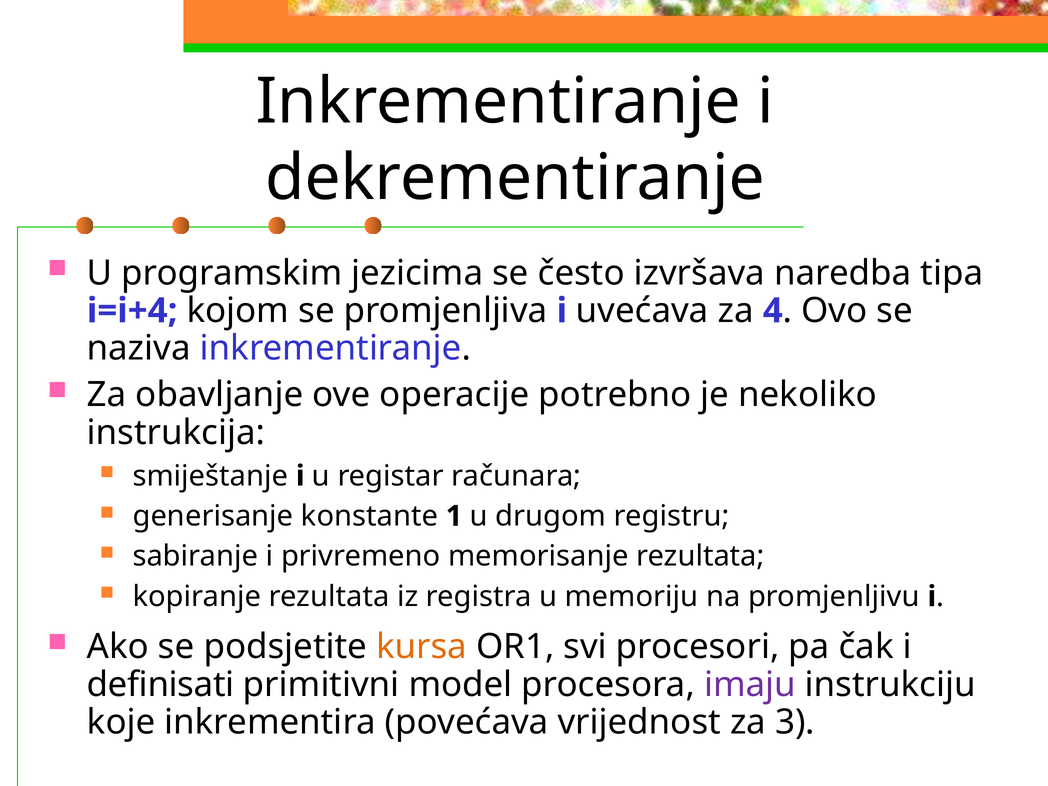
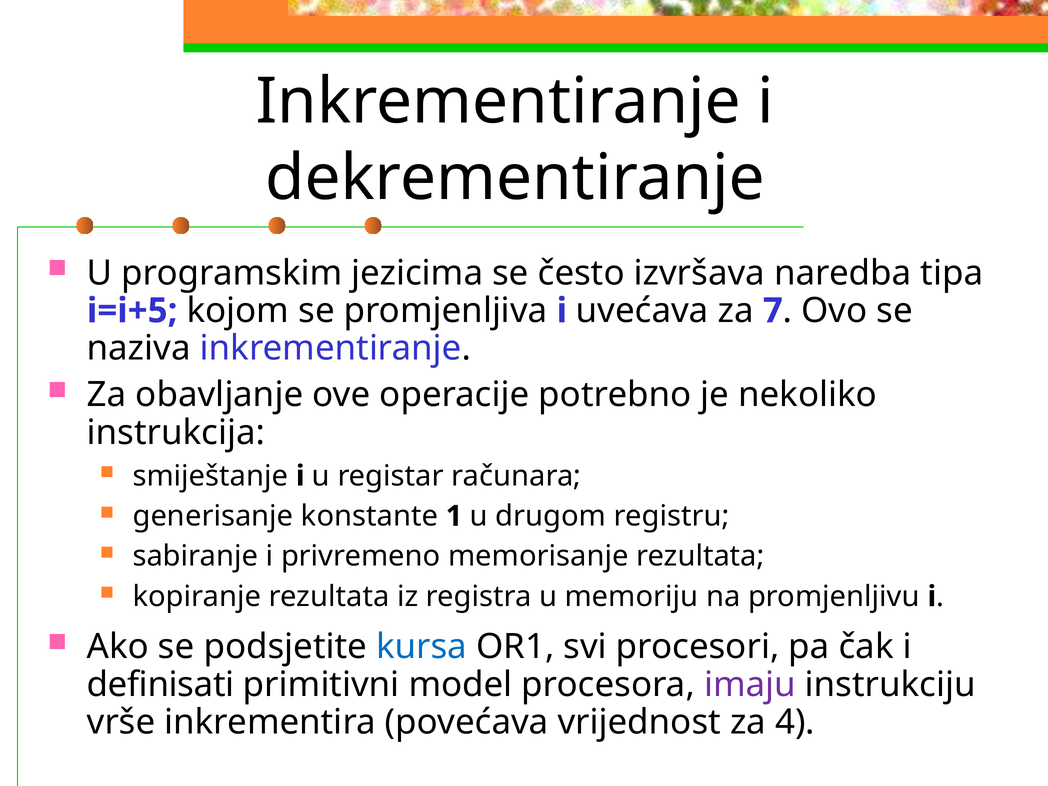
i=i+4: i=i+4 -> i=i+5
4: 4 -> 7
kursa colour: orange -> blue
koje: koje -> vrše
3: 3 -> 4
